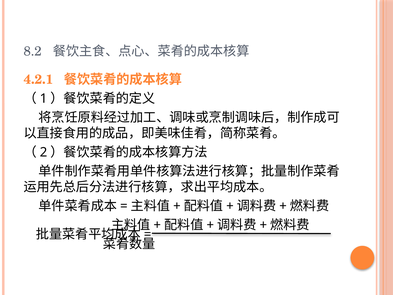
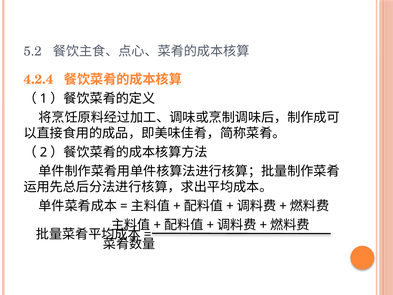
8.2: 8.2 -> 5.2
4.2.1: 4.2.1 -> 4.2.4
